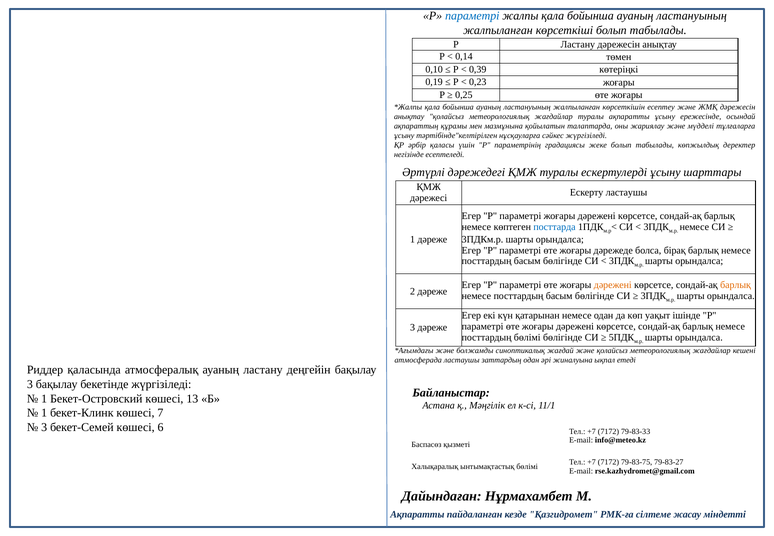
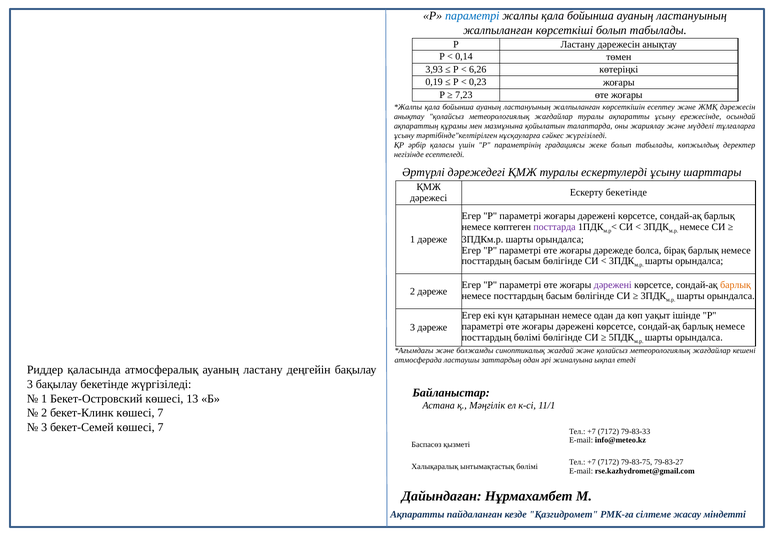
0,10: 0,10 -> 3,93
0,39: 0,39 -> 6,26
0,25: 0,25 -> 7,23
Ескерту ластаушы: ластаушы -> бекетінде
посттарда colour: blue -> purple
дәрежені at (613, 285) colour: orange -> purple
1 at (44, 413): 1 -> 2
бекет-Семей көшесі 6: 6 -> 7
